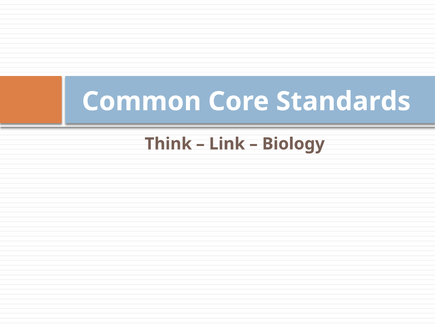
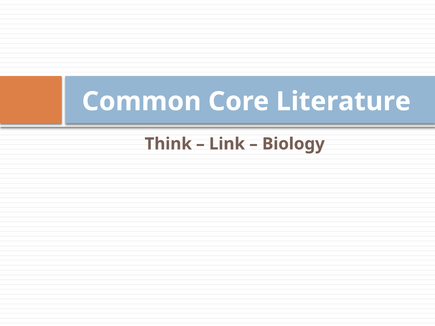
Standards: Standards -> Literature
